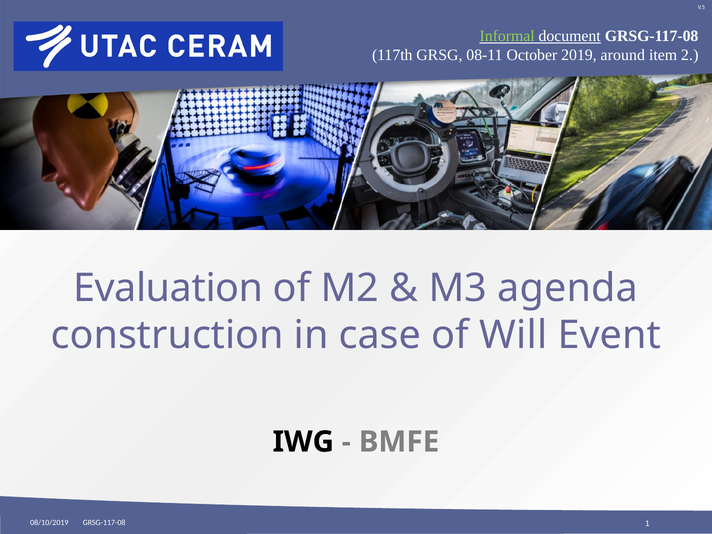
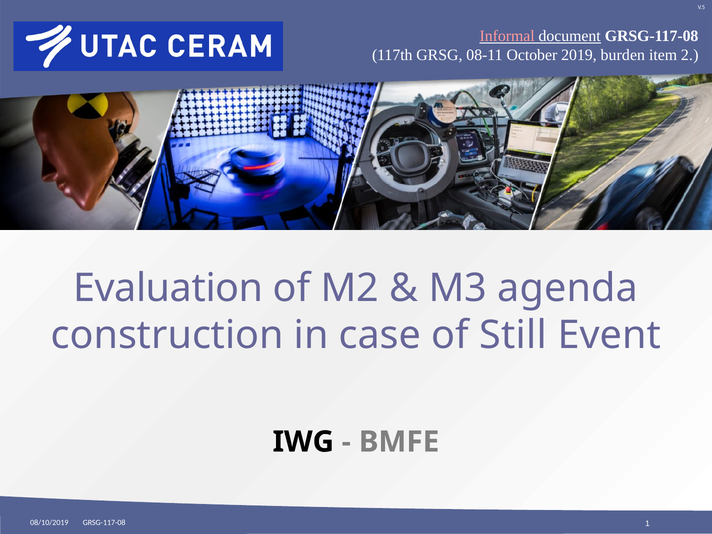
Informal colour: light green -> pink
around: around -> burden
Will: Will -> Still
